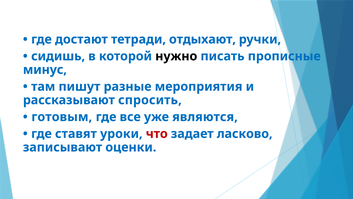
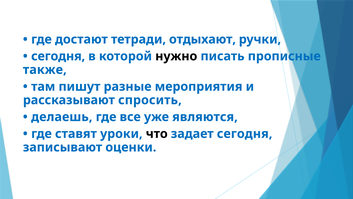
сидишь at (58, 56): сидишь -> сегодня
минус: минус -> также
готовым: готовым -> делаешь
что colour: red -> black
задает ласково: ласково -> сегодня
